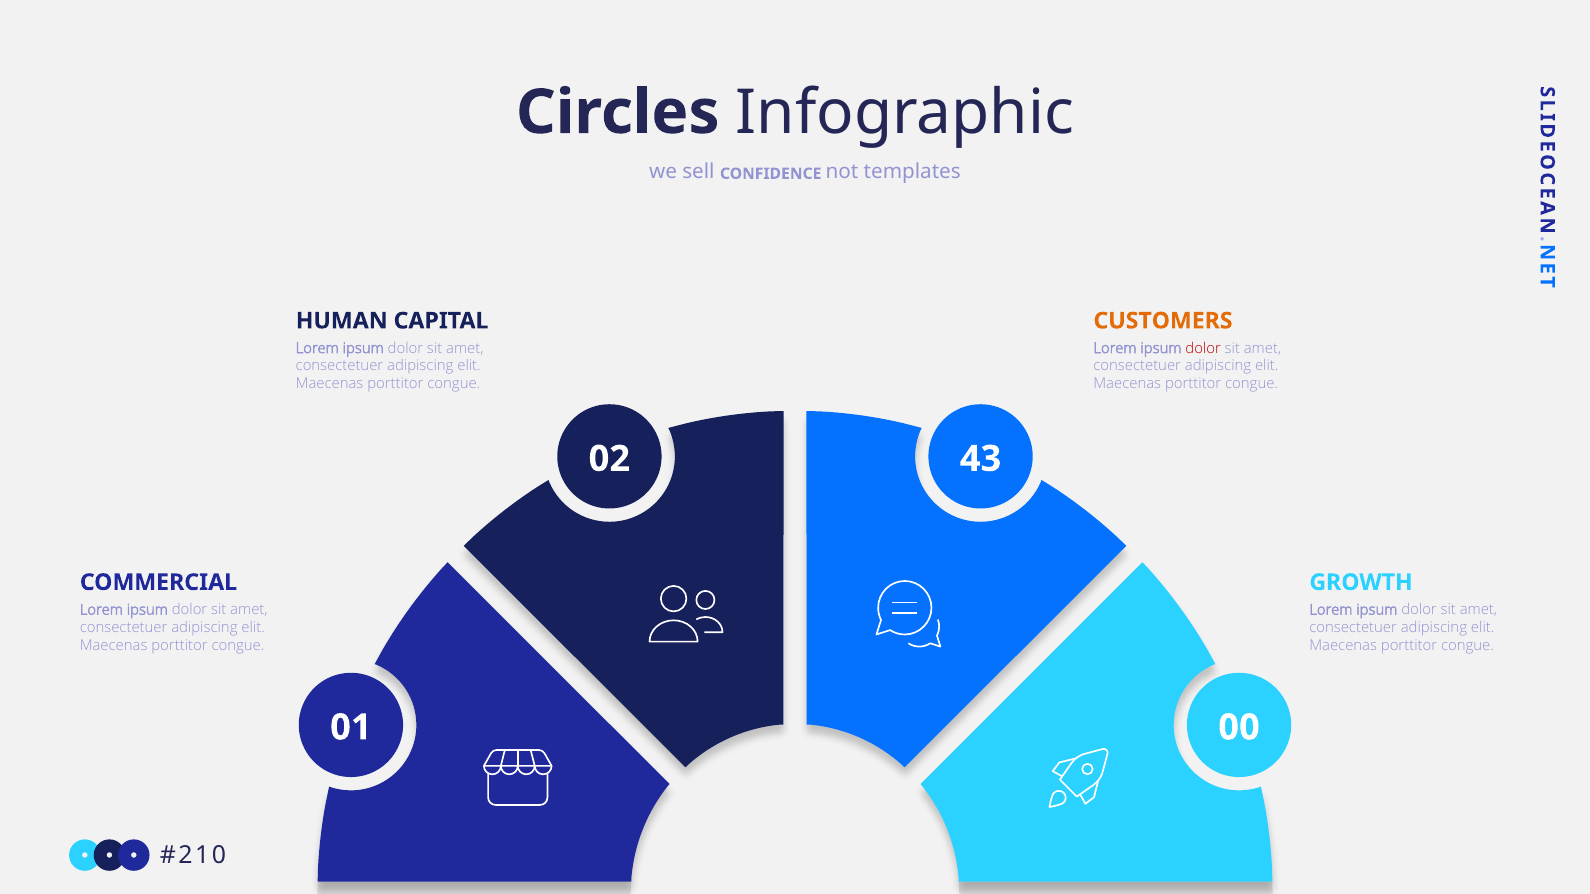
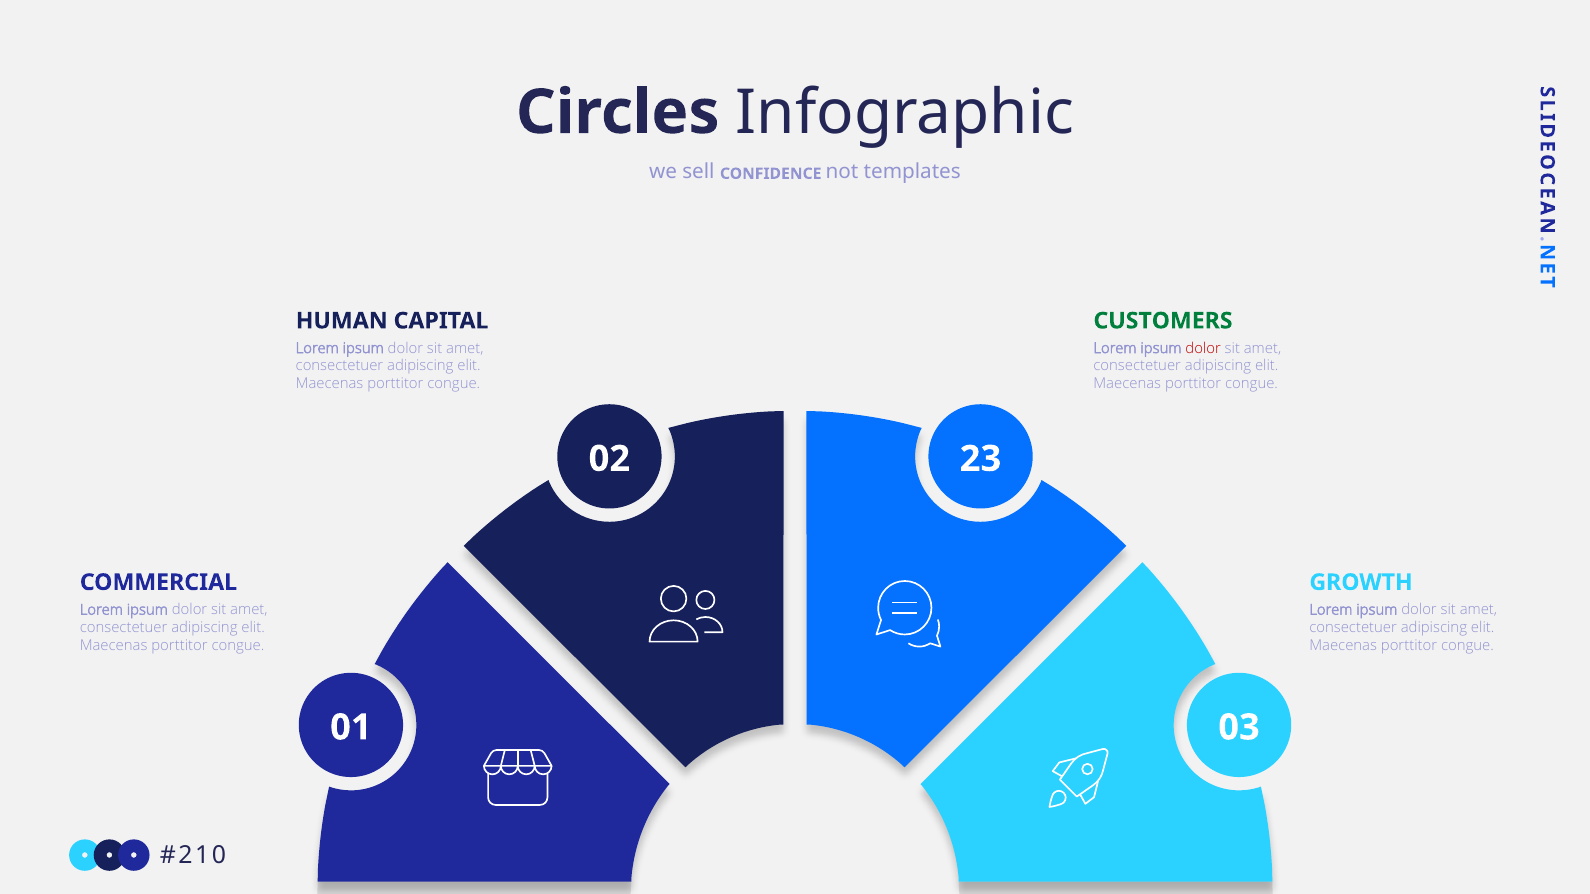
CUSTOMERS colour: orange -> green
43: 43 -> 23
00: 00 -> 03
